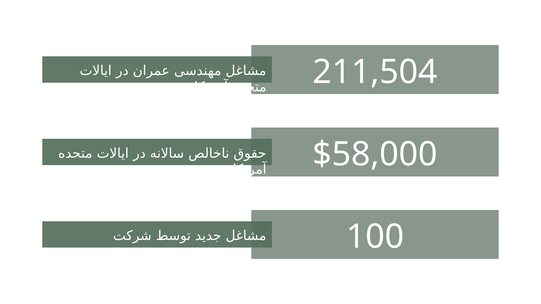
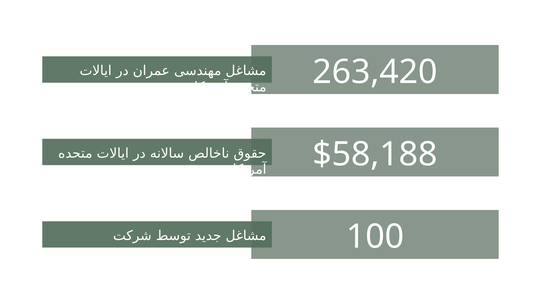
211,504: 211,504 -> 263,420
$58,000: $58,000 -> $58,188
